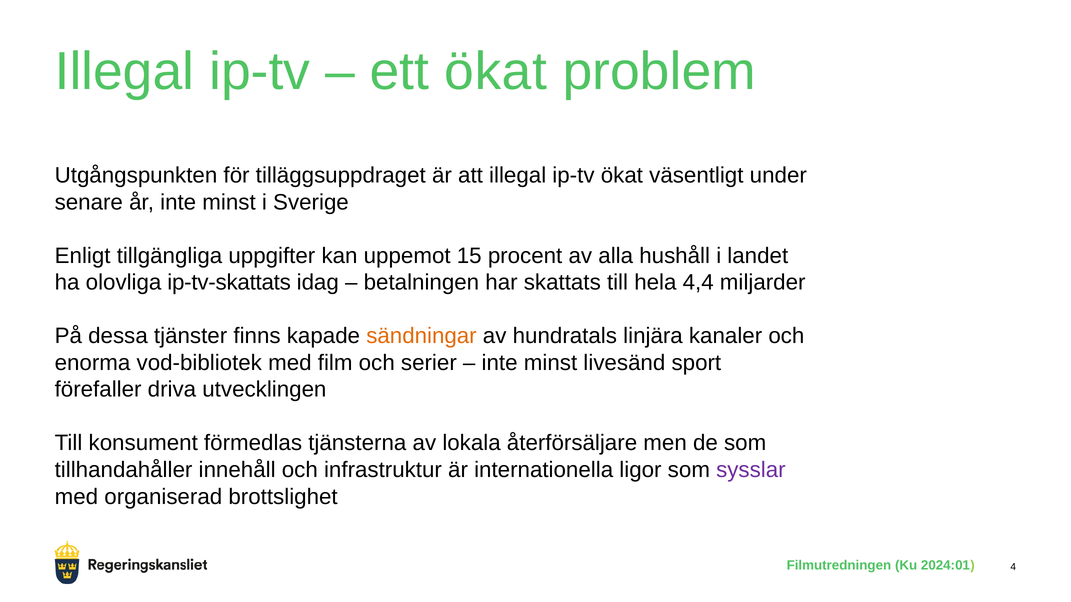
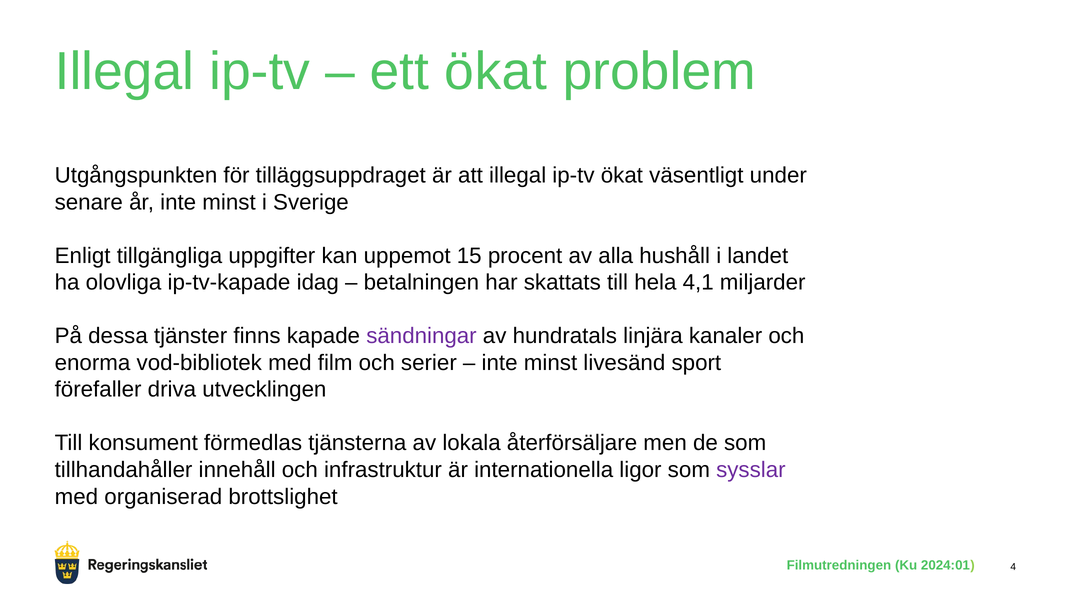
ip-tv-skattats: ip-tv-skattats -> ip-tv-kapade
4,4: 4,4 -> 4,1
sändningar colour: orange -> purple
